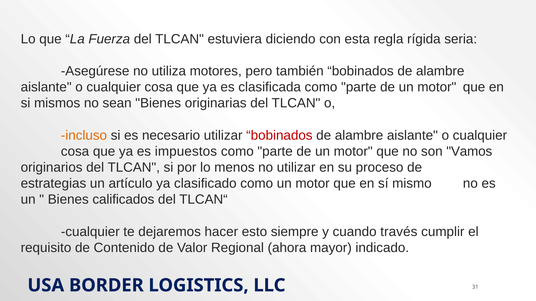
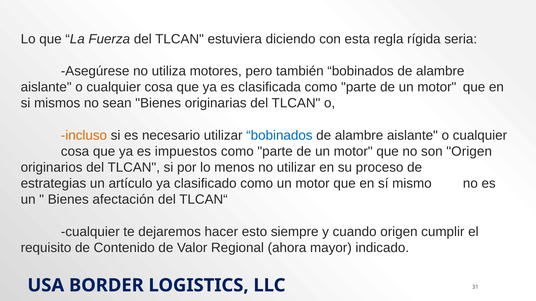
bobinados at (279, 136) colour: red -> blue
son Vamos: Vamos -> Origen
calificados: calificados -> afectación
cuando través: través -> origen
